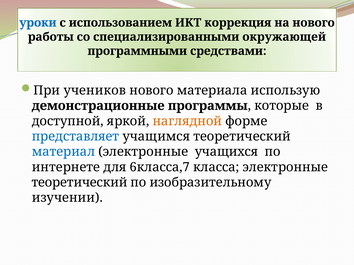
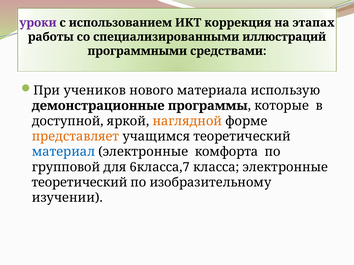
уроки colour: blue -> purple
на нового: нового -> этапах
окружающей: окружающей -> иллюстраций
представляет colour: blue -> orange
учащихся: учащихся -> комфорта
интернете: интернете -> групповой
